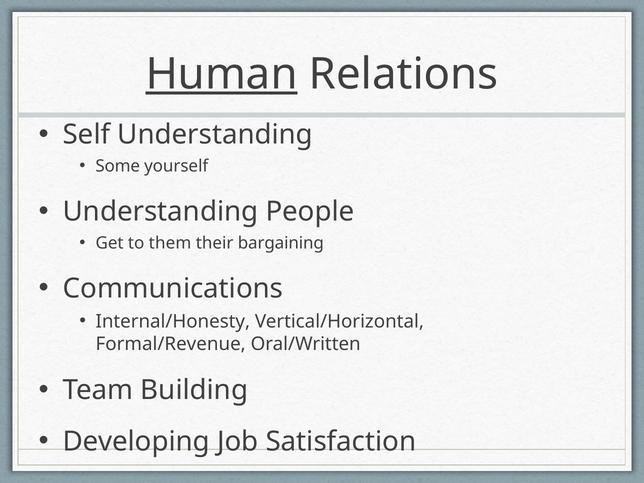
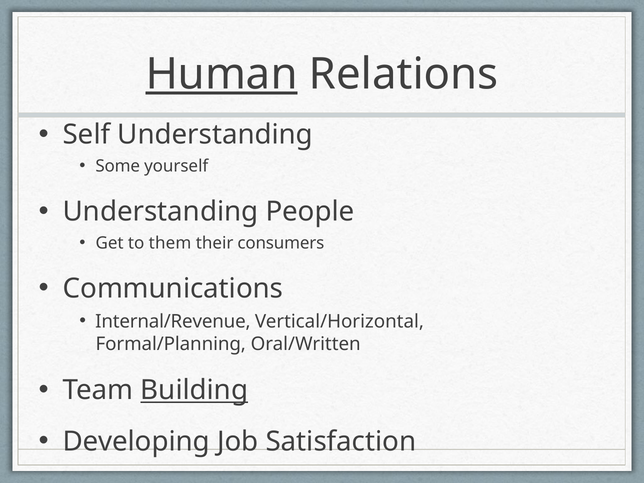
bargaining: bargaining -> consumers
Internal/Honesty: Internal/Honesty -> Internal/Revenue
Formal/Revenue: Formal/Revenue -> Formal/Planning
Building underline: none -> present
